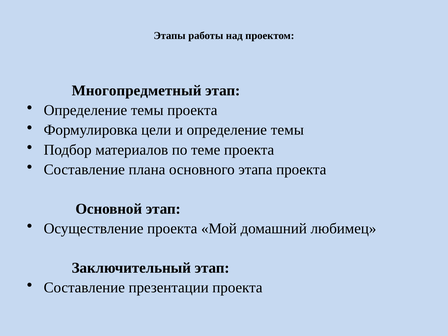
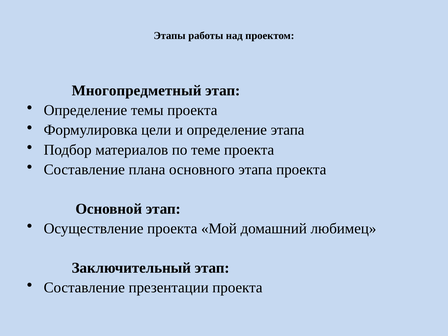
и определение темы: темы -> этапа
